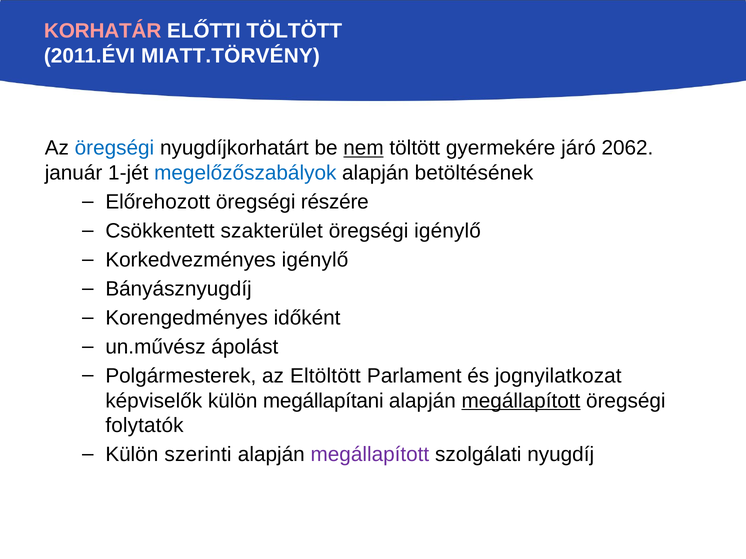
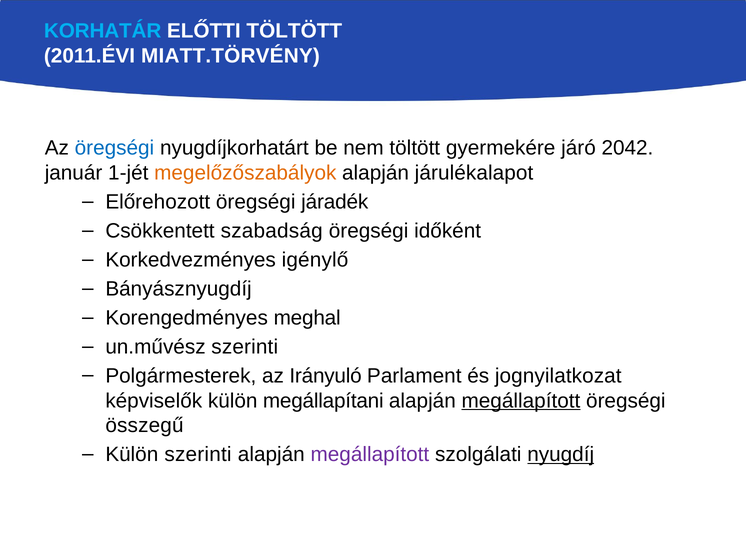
KORHATÁR colour: pink -> light blue
nem underline: present -> none
2062: 2062 -> 2042
megelőzőszabályok colour: blue -> orange
betöltésének: betöltésének -> járulékalapot
részére: részére -> járadék
szakterület: szakterület -> szabadság
öregségi igénylő: igénylő -> időként
időként: időként -> meghal
un.művész ápolást: ápolást -> szerinti
Eltöltött: Eltöltött -> Irányuló
folytatók: folytatók -> összegű
nyugdíj underline: none -> present
